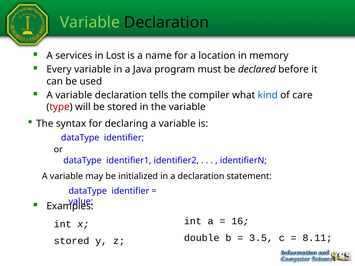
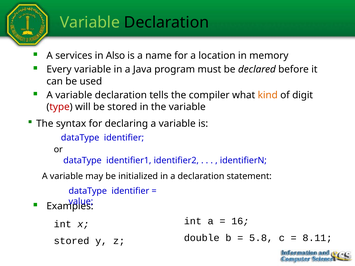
Lost: Lost -> Also
kind colour: blue -> orange
care: care -> digit
3.5: 3.5 -> 5.8
